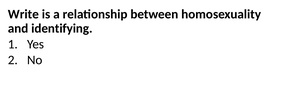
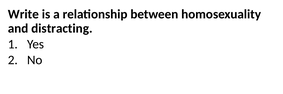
identifying: identifying -> distracting
